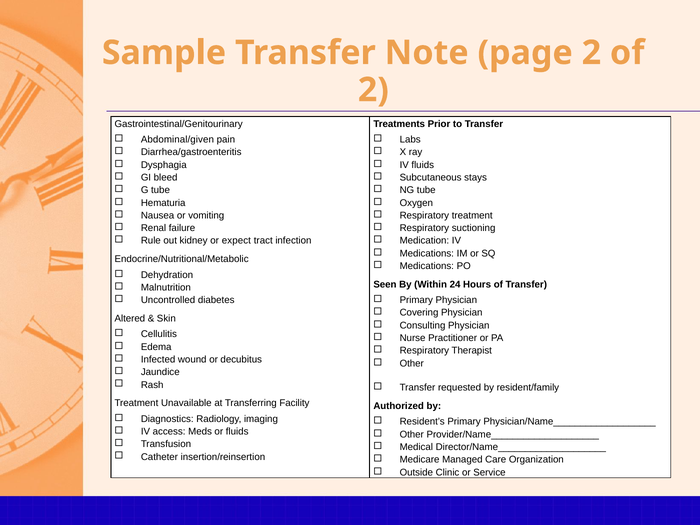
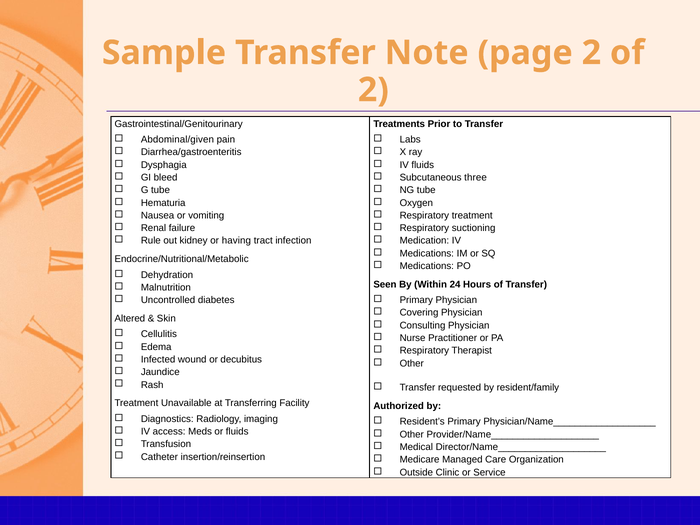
stays: stays -> three
expect: expect -> having
